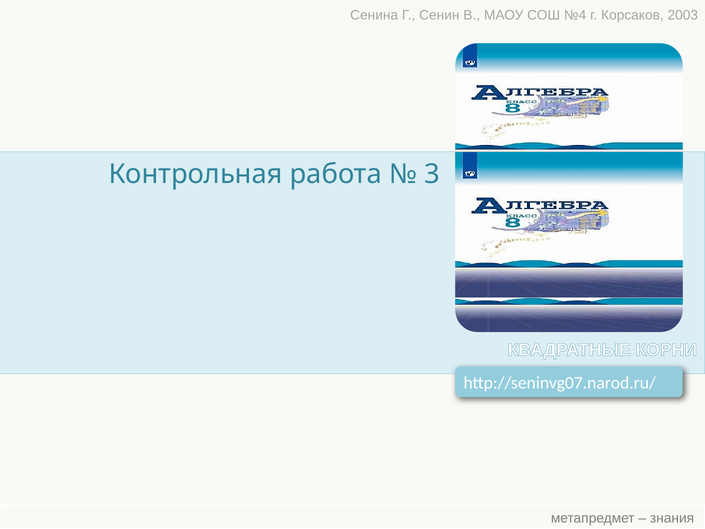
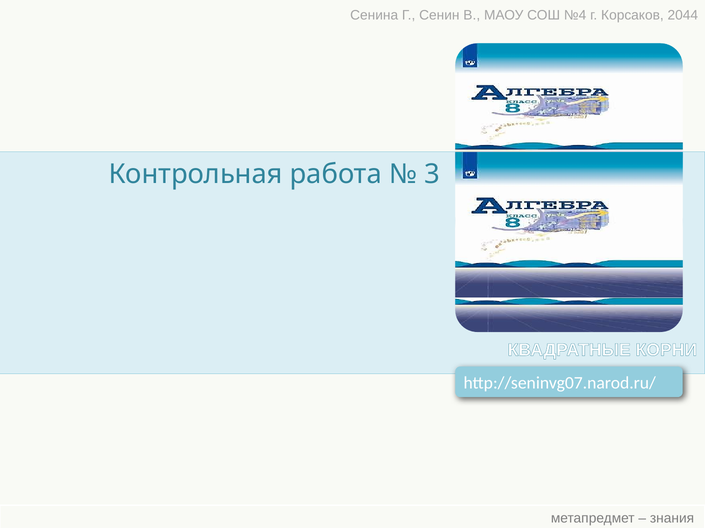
2003: 2003 -> 2044
